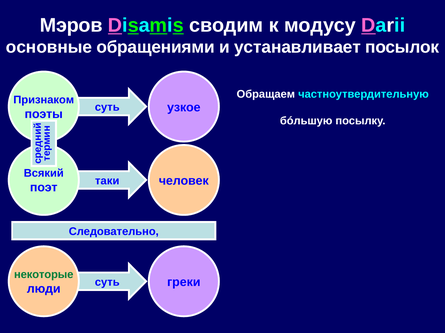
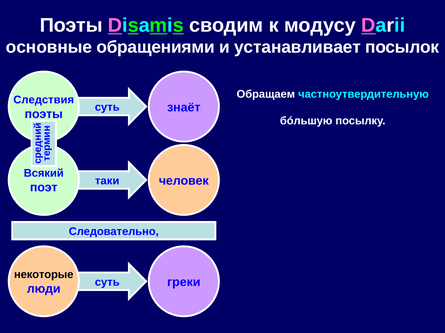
Мэров at (71, 25): Мэров -> Поэты
Признаком: Признаком -> Следствия
узкое: узкое -> знаёт
некоторые colour: green -> black
